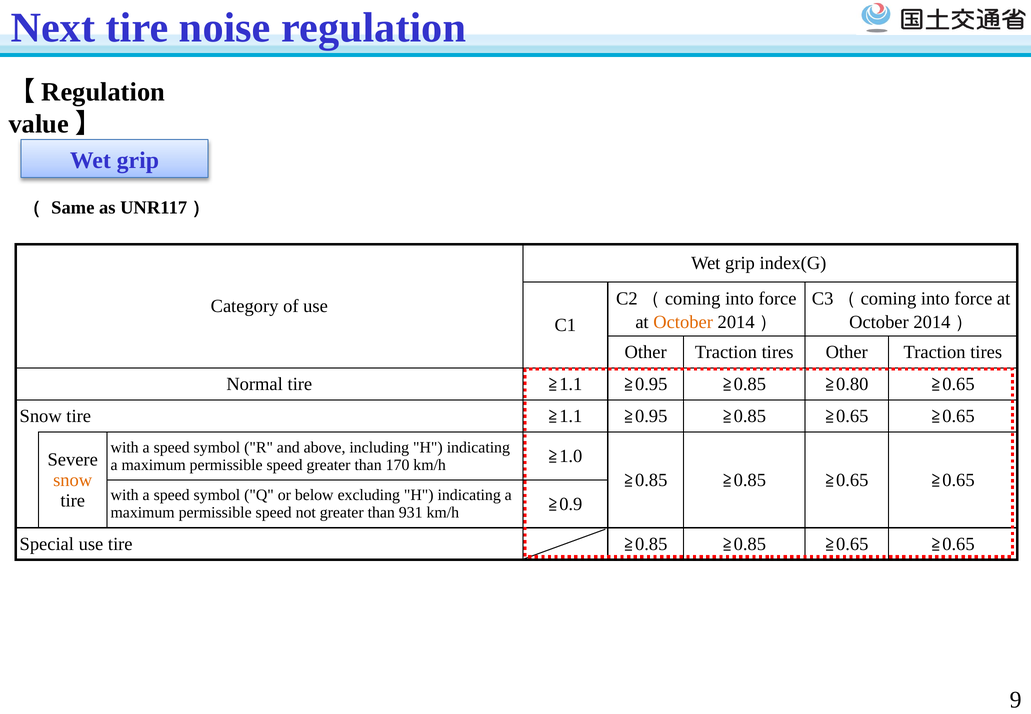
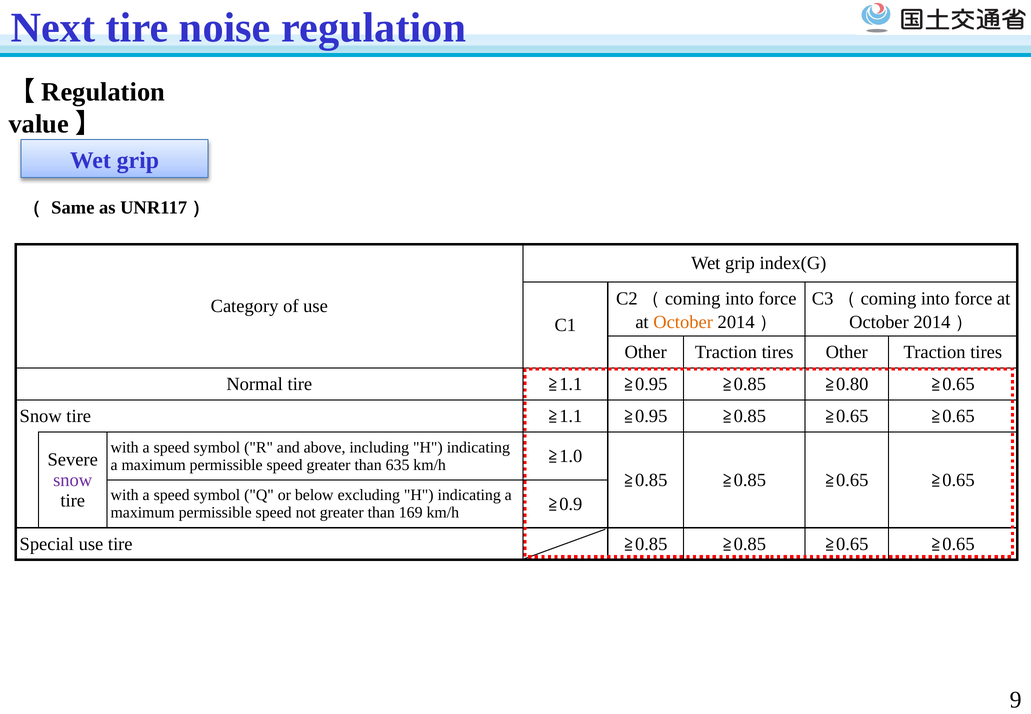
170: 170 -> 635
snow at (73, 480) colour: orange -> purple
931: 931 -> 169
